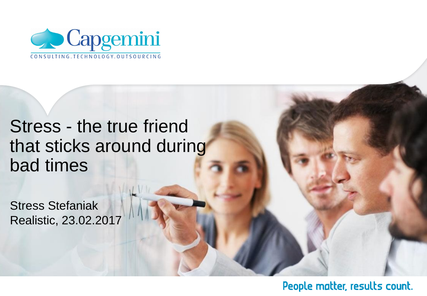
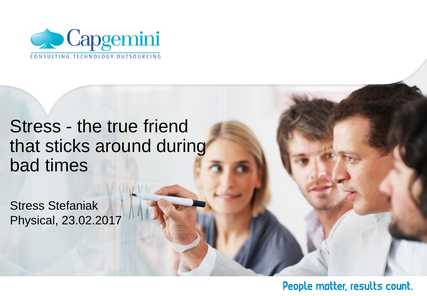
Realistic: Realistic -> Physical
